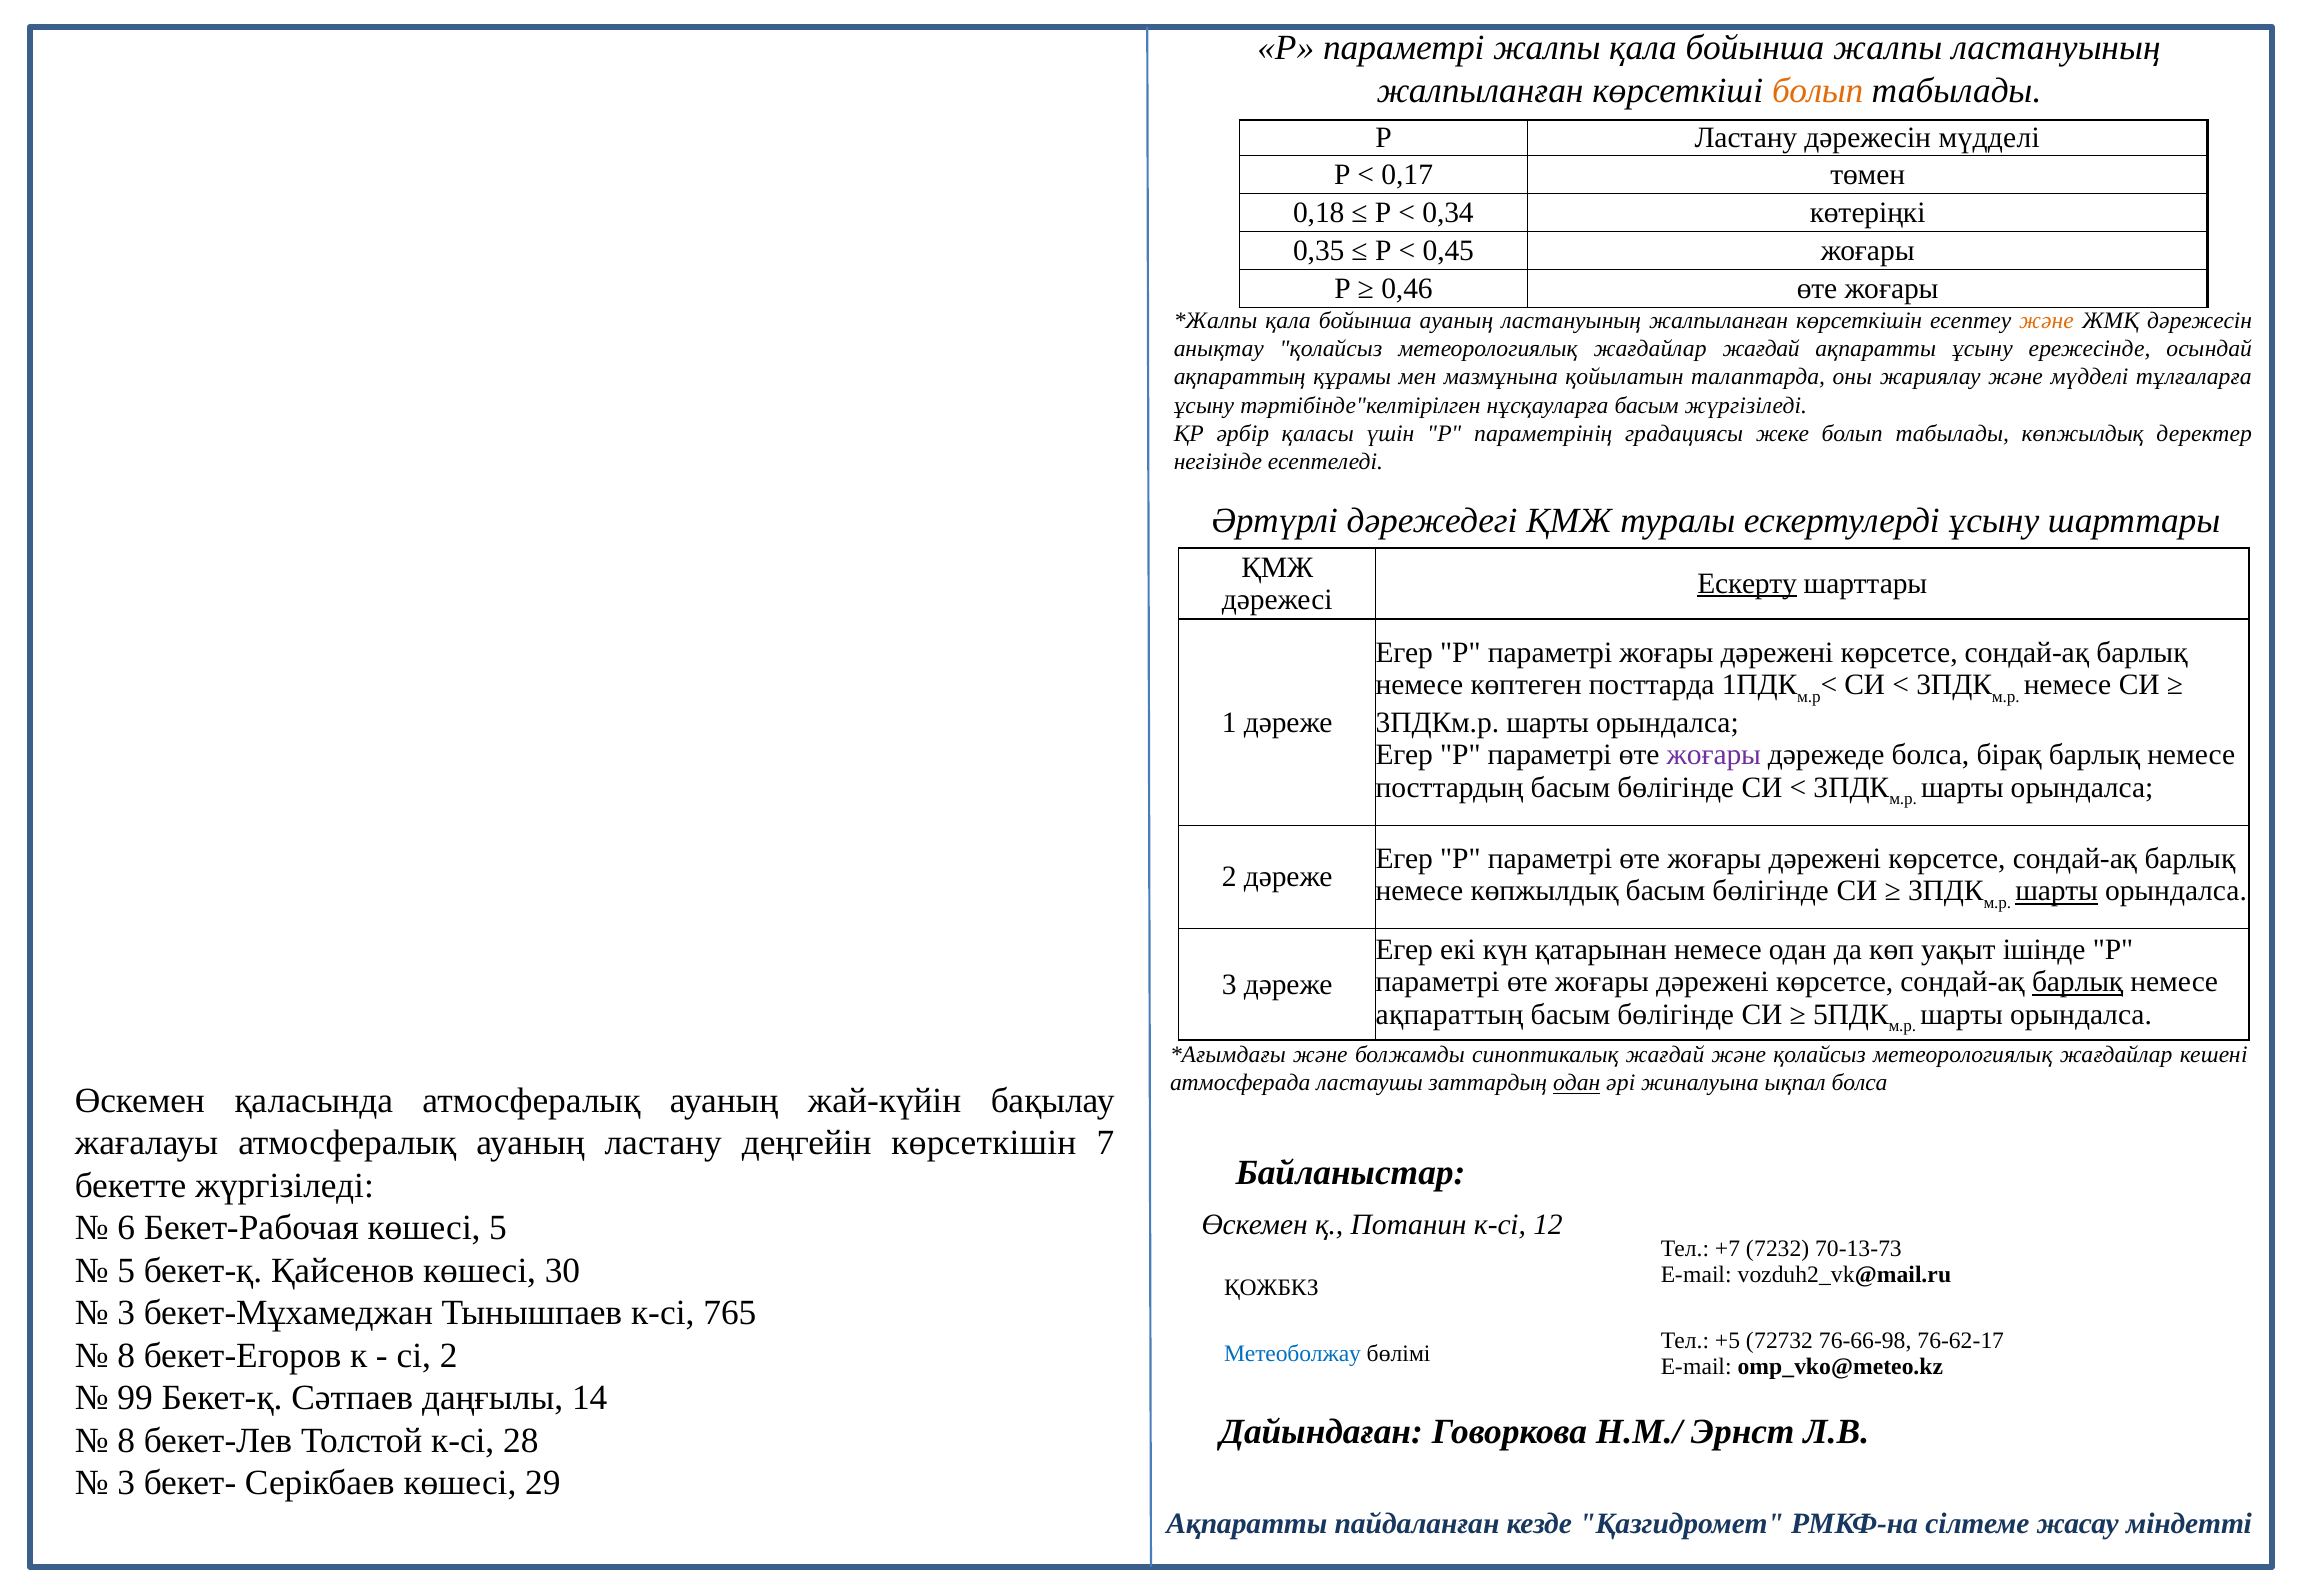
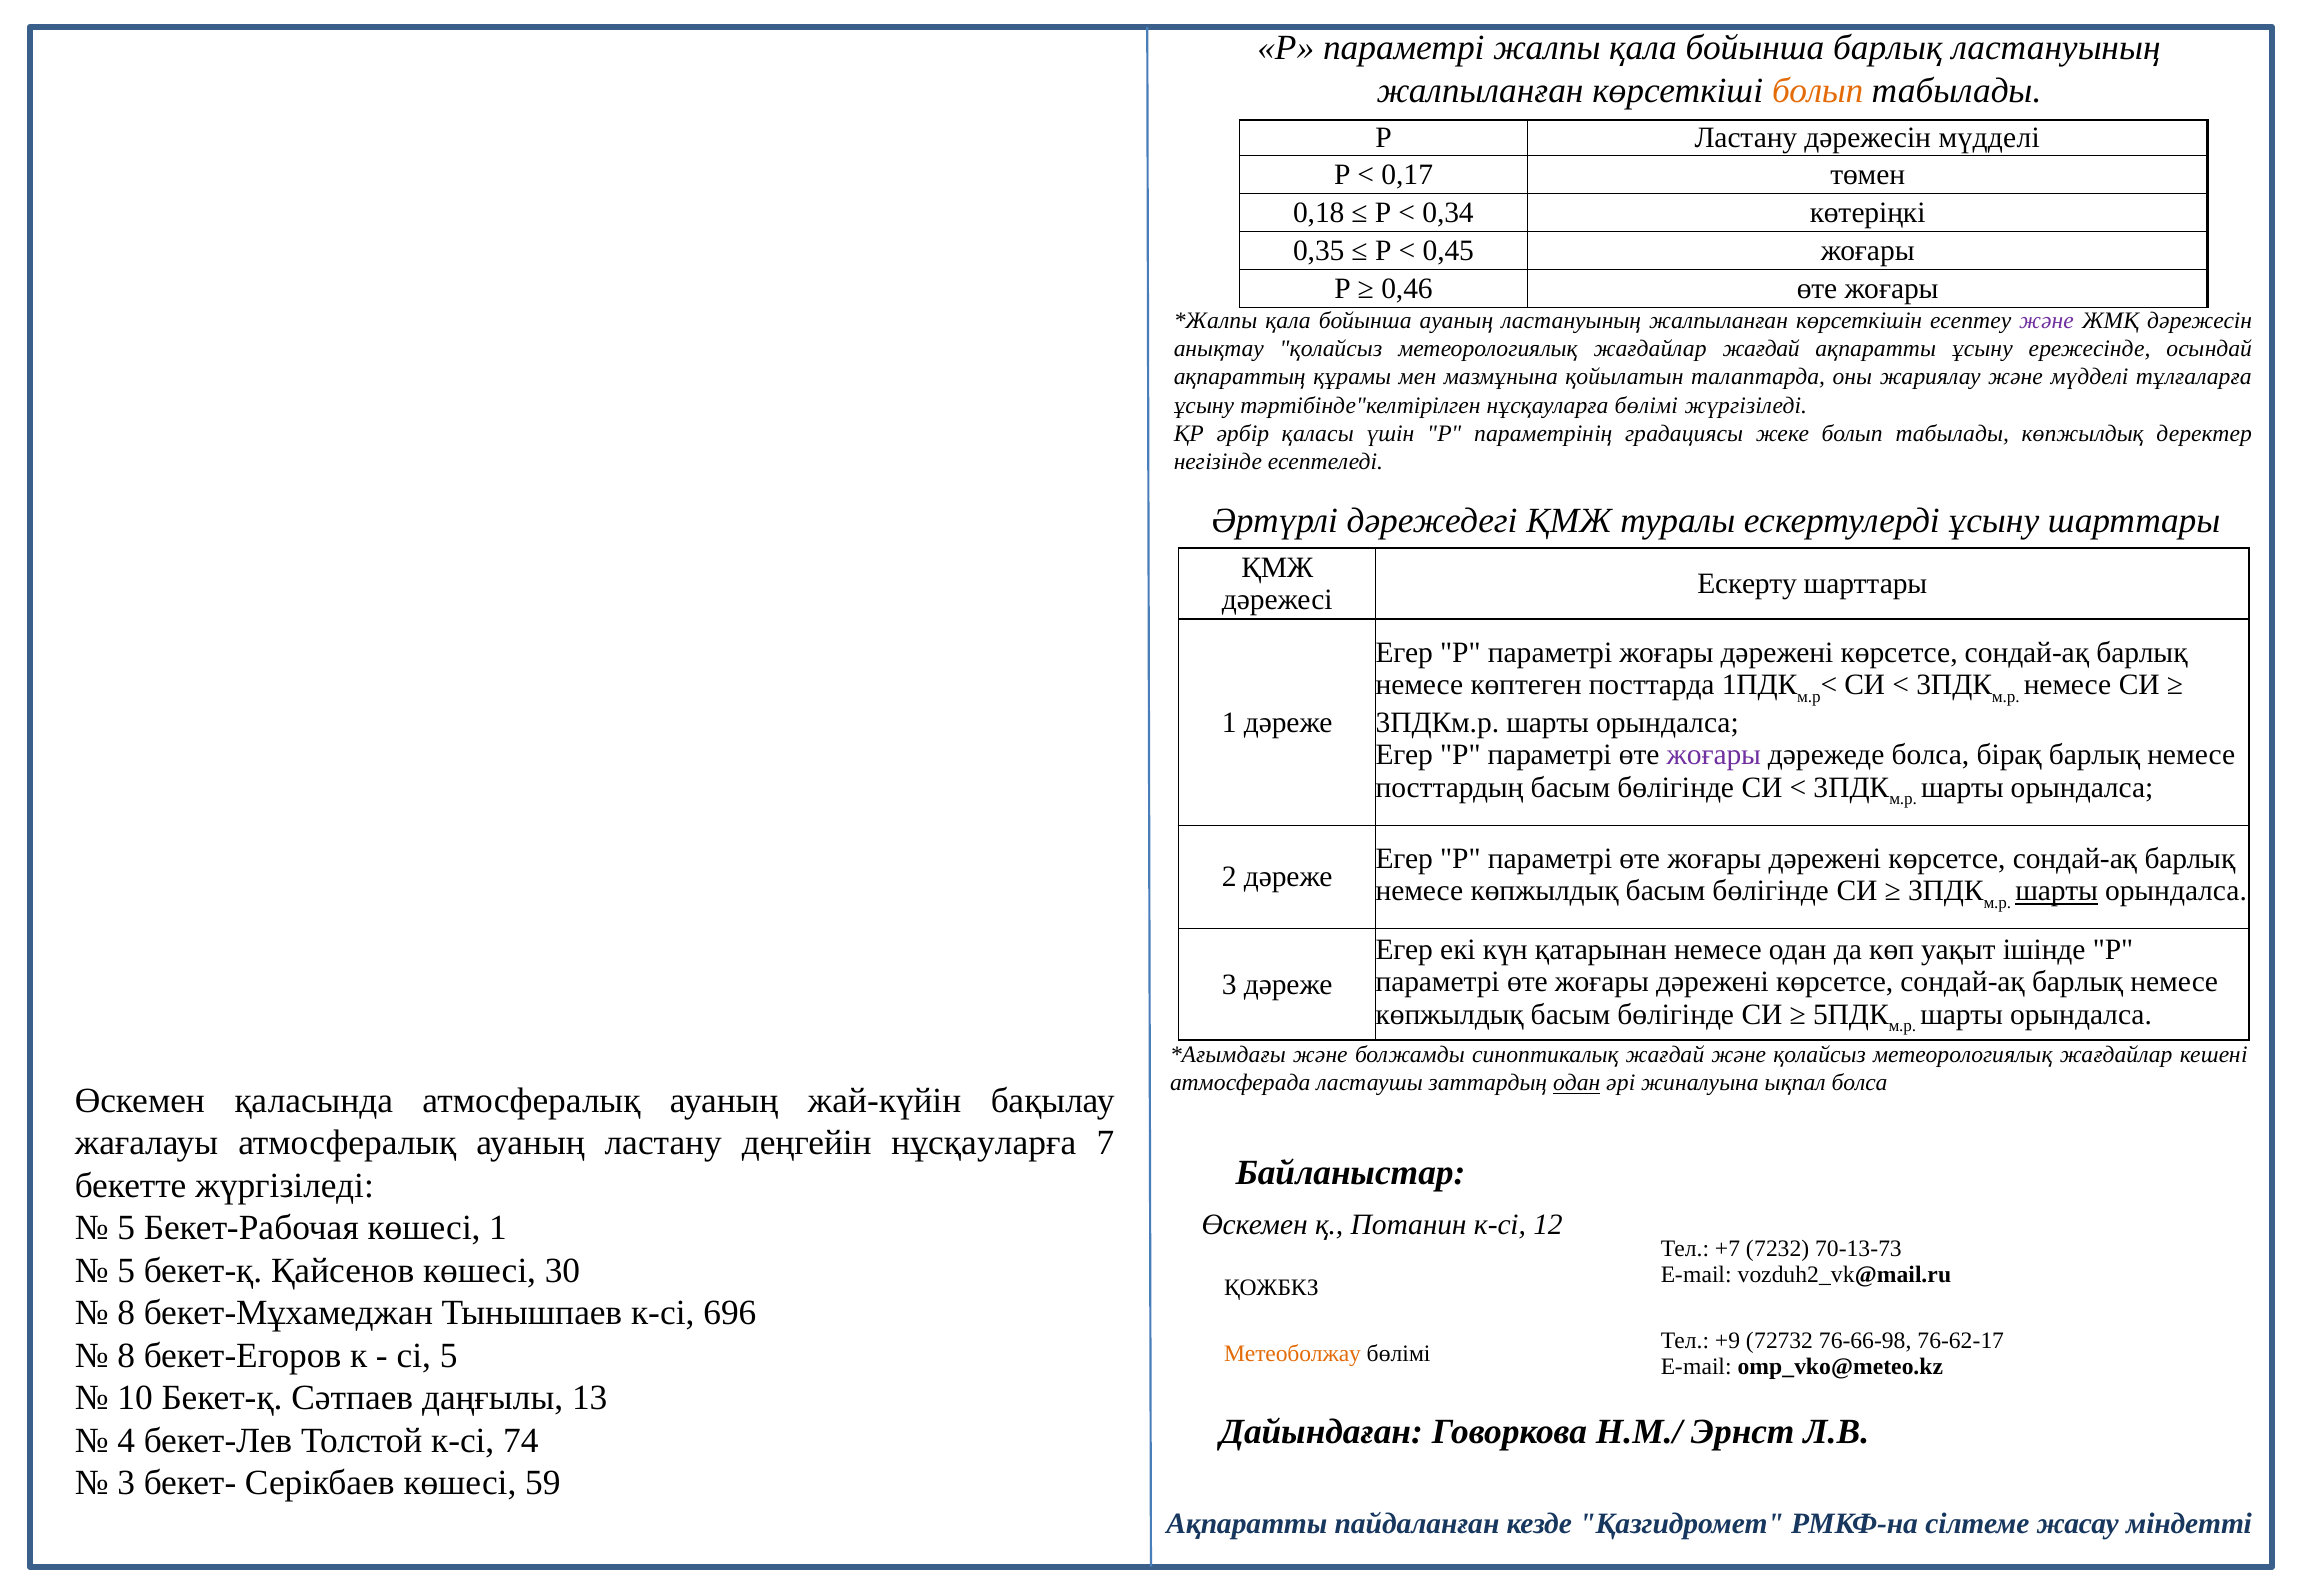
бойынша жалпы: жалпы -> барлық
және at (2047, 320) colour: orange -> purple
нұсқауларға басым: басым -> бөлімі
Ескерту underline: present -> none
барлық at (2078, 982) underline: present -> none
ақпараттың at (1450, 1014): ақпараттың -> көпжылдық
деңгейін көрсеткішін: көрсеткішін -> нұсқауларға
6 at (126, 1228): 6 -> 5
көшесі 5: 5 -> 1
3 at (126, 1313): 3 -> 8
765: 765 -> 696
+5: +5 -> +9
сі 2: 2 -> 5
Метеоболжау colour: blue -> orange
99: 99 -> 10
14: 14 -> 13
8 at (126, 1440): 8 -> 4
28: 28 -> 74
29: 29 -> 59
